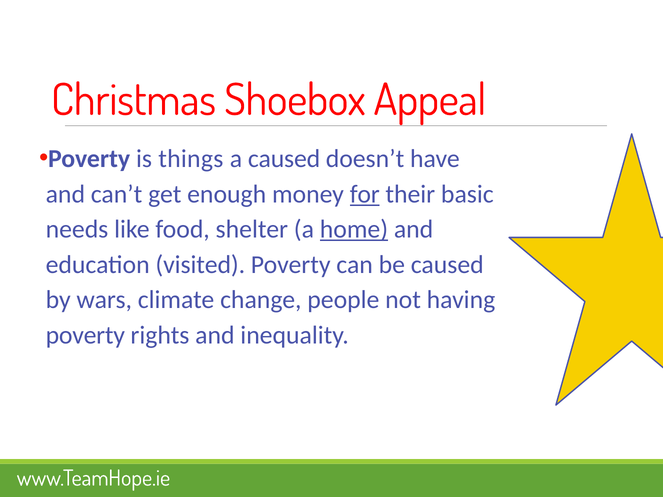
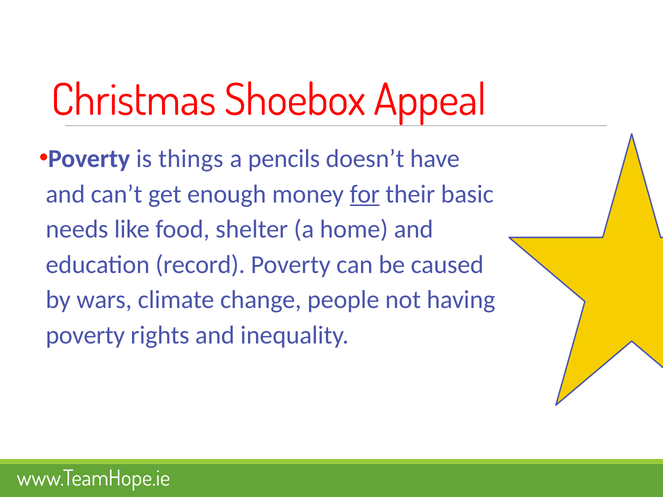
a caused: caused -> pencils
home underline: present -> none
visited: visited -> record
